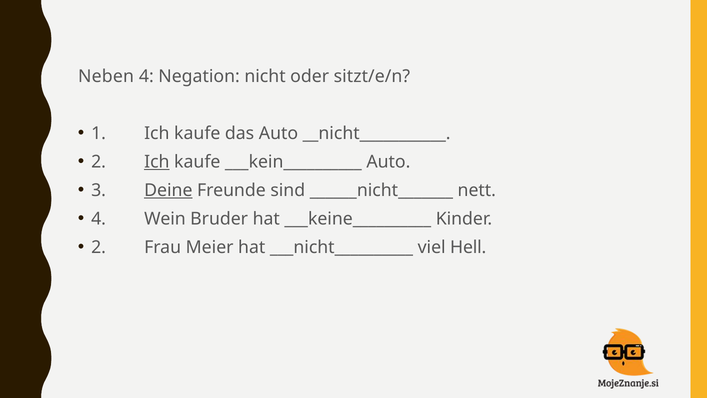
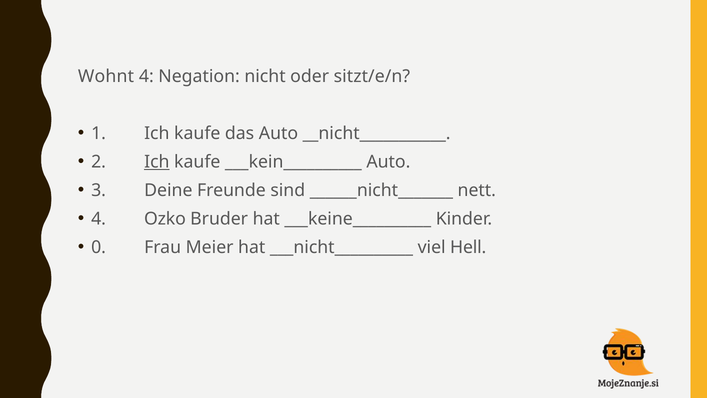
Neben: Neben -> Wohnt
Deine underline: present -> none
Wein: Wein -> Ozko
2 at (99, 247): 2 -> 0
